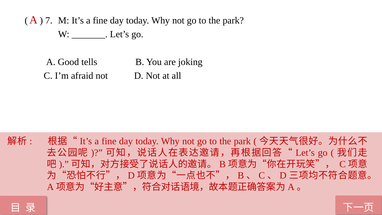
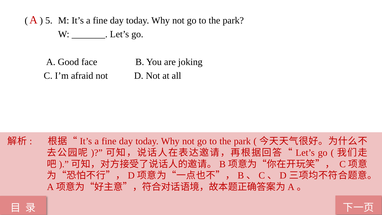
7: 7 -> 5
tells: tells -> face
